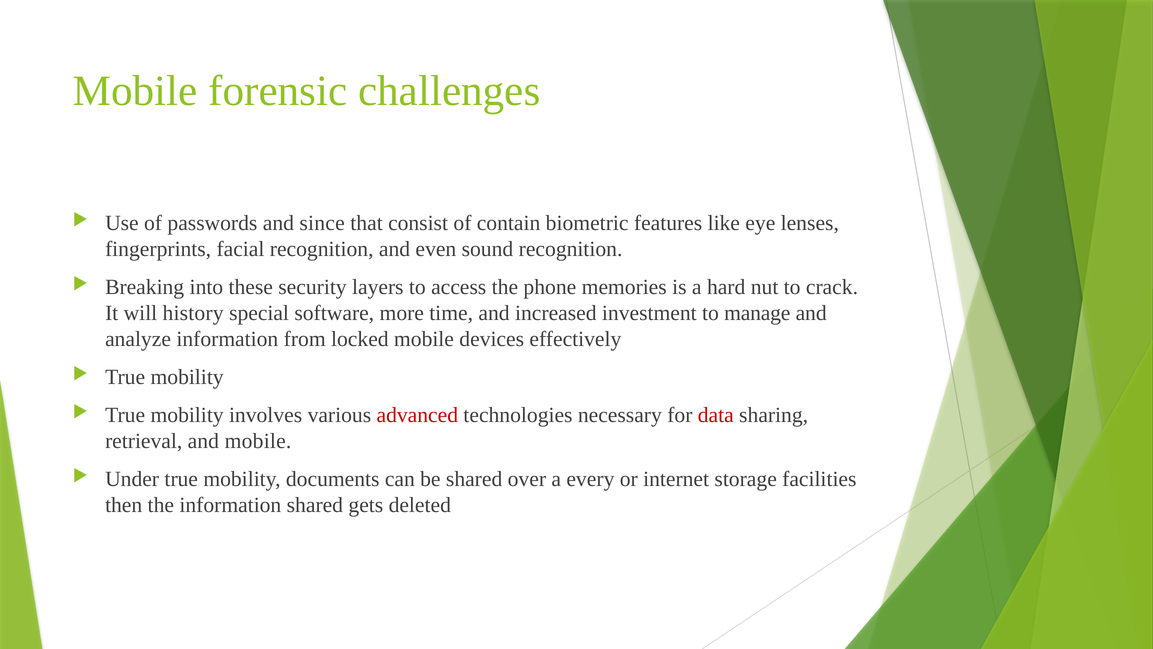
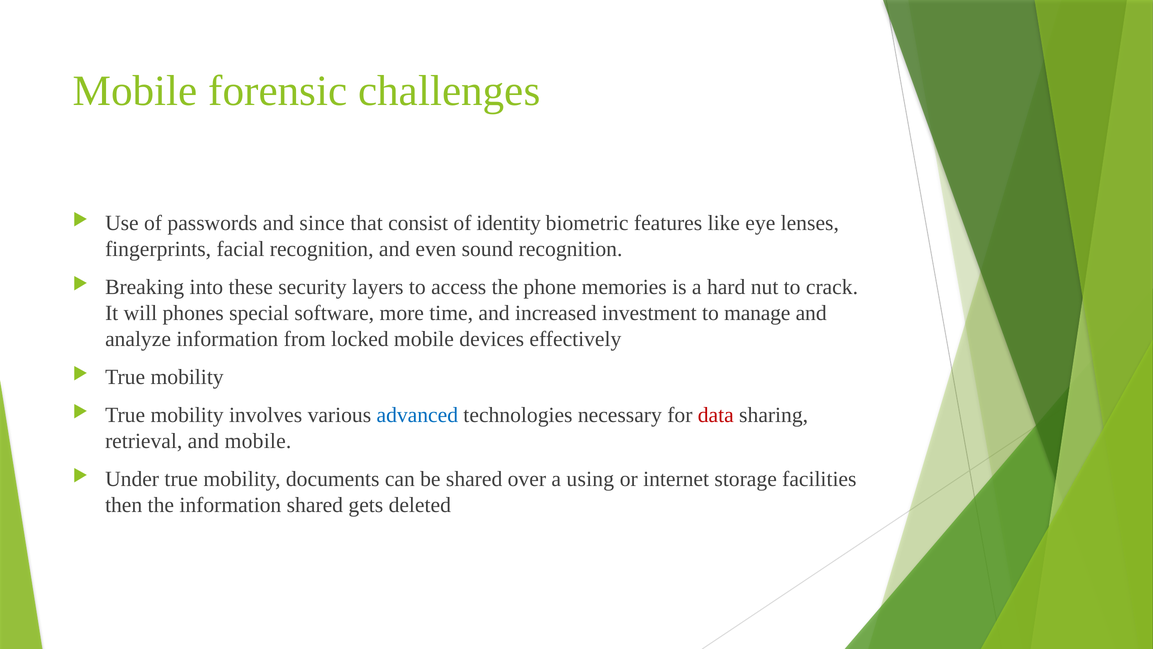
contain: contain -> identity
history: history -> phones
advanced colour: red -> blue
every: every -> using
